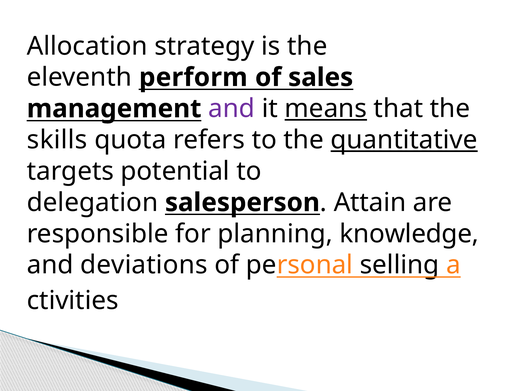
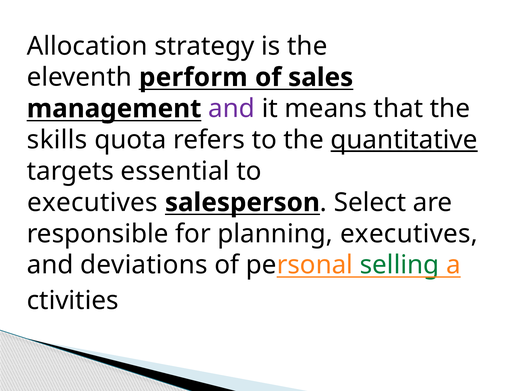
means underline: present -> none
potential: potential -> essential
delegation at (92, 202): delegation -> executives
Attain: Attain -> Select
planning knowledge: knowledge -> executives
selling colour: black -> green
